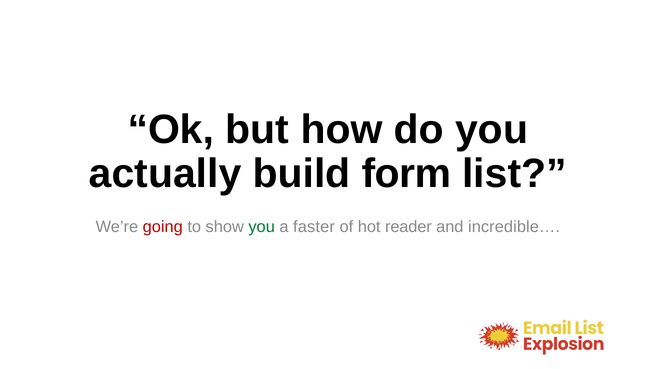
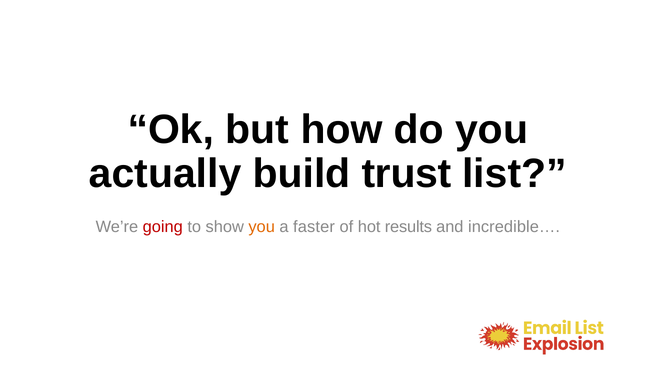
form: form -> trust
you at (262, 227) colour: green -> orange
reader: reader -> results
